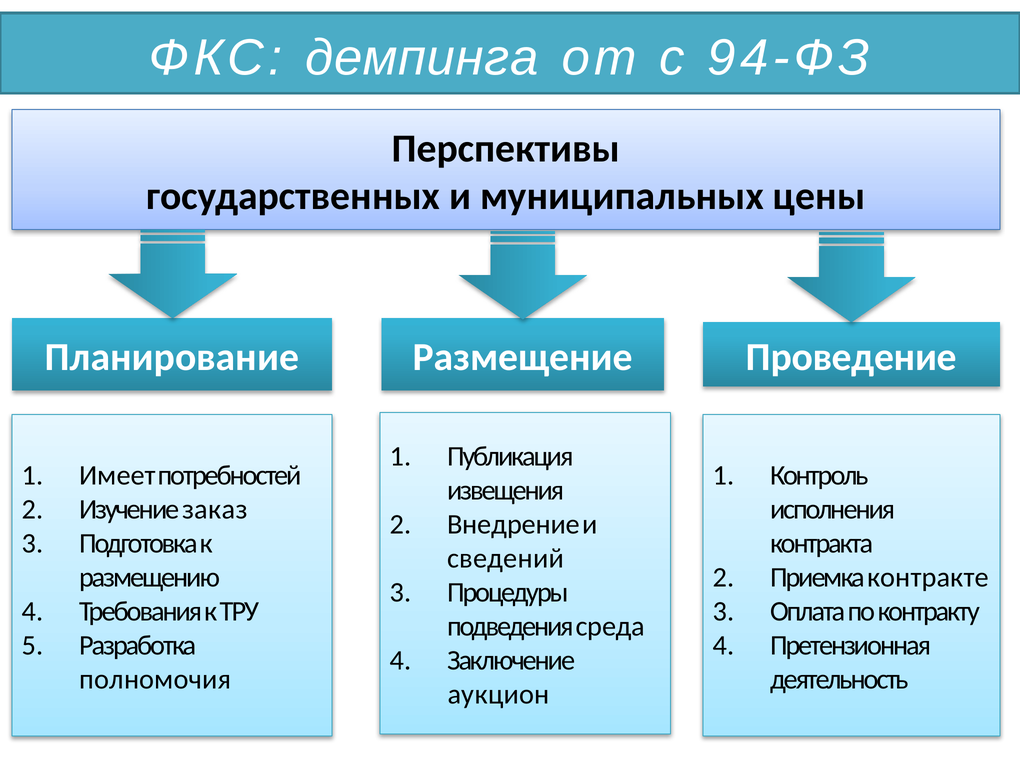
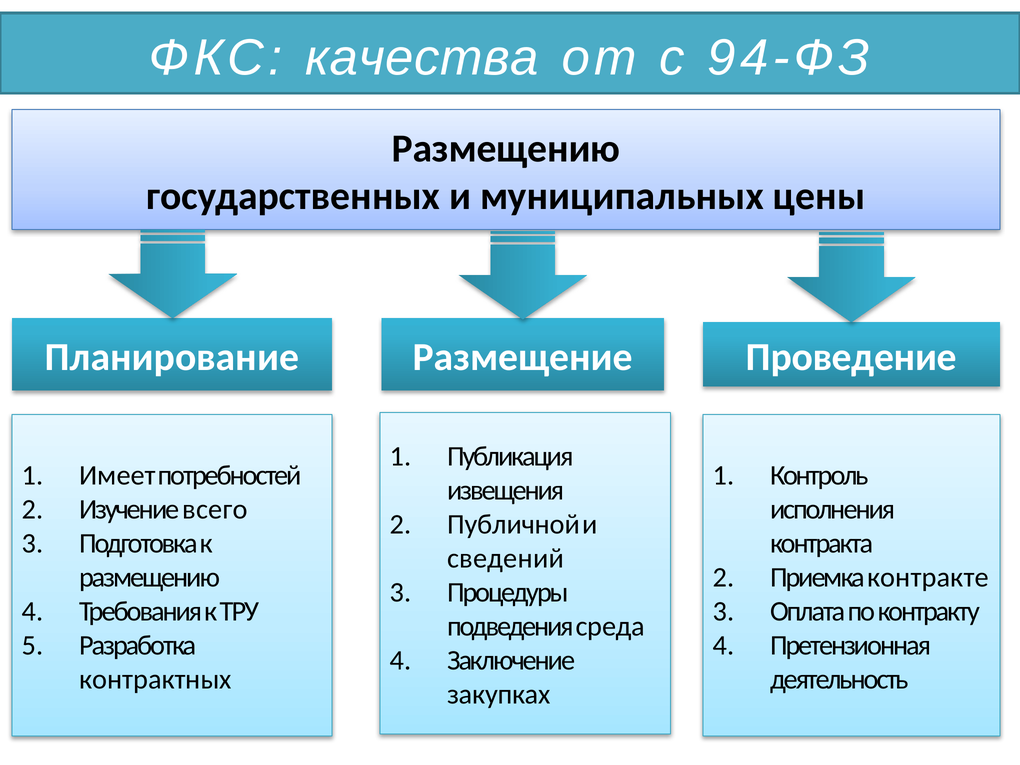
демпинга: демпинга -> качества
Перспективы at (506, 149): Перспективы -> Размещению
заказ: заказ -> всего
Внедрение: Внедрение -> Публичной
полномочия: полномочия -> контрактных
аукцион: аукцион -> закупках
